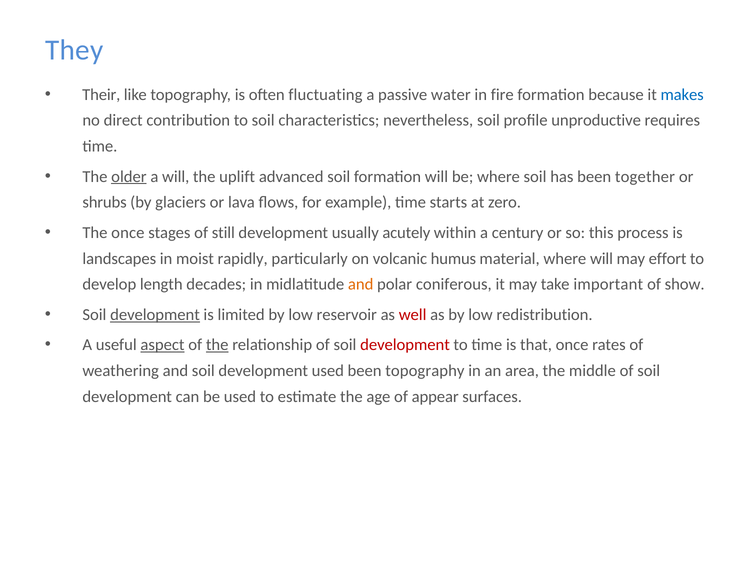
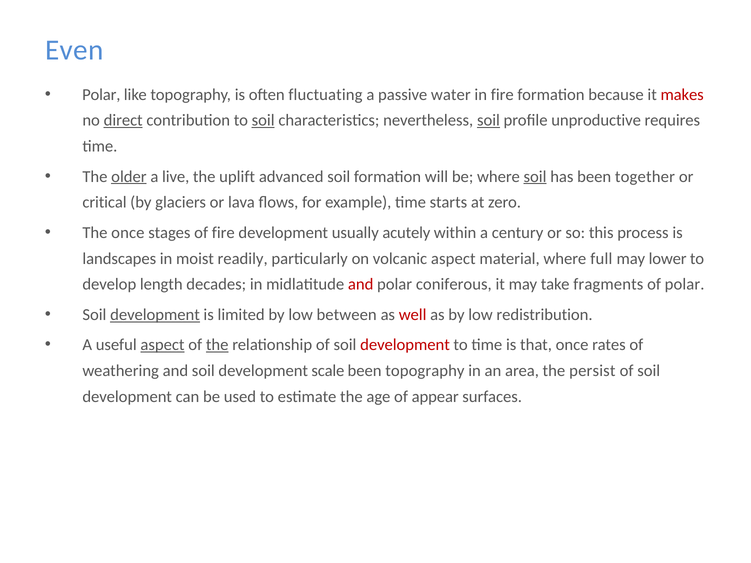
They: They -> Even
Their at (101, 95): Their -> Polar
makes colour: blue -> red
direct underline: none -> present
soil at (263, 121) underline: none -> present
soil at (488, 121) underline: none -> present
a will: will -> live
soil at (535, 177) underline: none -> present
shrubs: shrubs -> critical
of still: still -> fire
rapidly: rapidly -> readily
volcanic humus: humus -> aspect
where will: will -> full
effort: effort -> lower
and at (361, 285) colour: orange -> red
important: important -> fragments
of show: show -> polar
reservoir: reservoir -> between
development used: used -> scale
middle: middle -> persist
